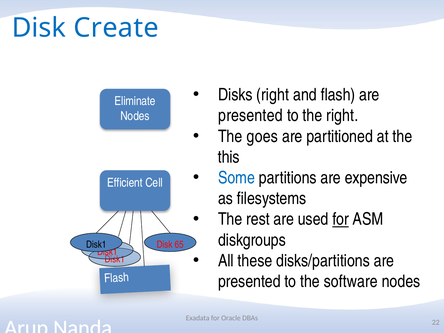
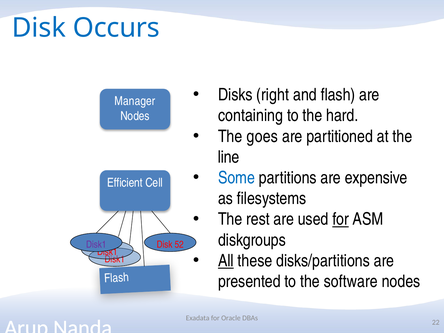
Create: Create -> Occurs
Eliminate: Eliminate -> Manager
presented at (251, 116): presented -> containing
the right: right -> hard
this: this -> line
Disk1 at (96, 245) colour: black -> purple
65: 65 -> 52
All underline: none -> present
